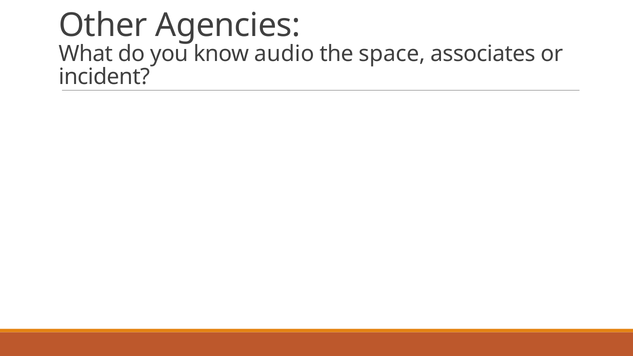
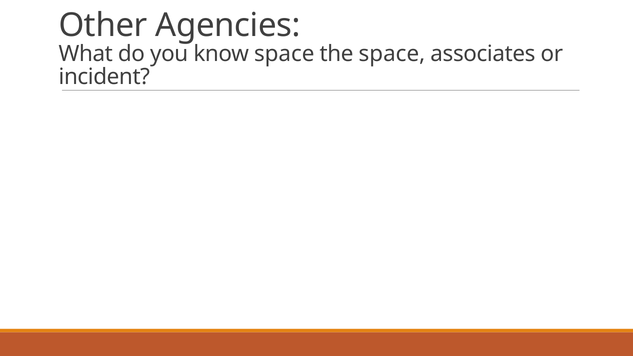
know audio: audio -> space
